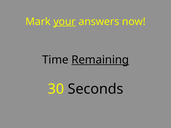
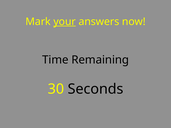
Remaining underline: present -> none
